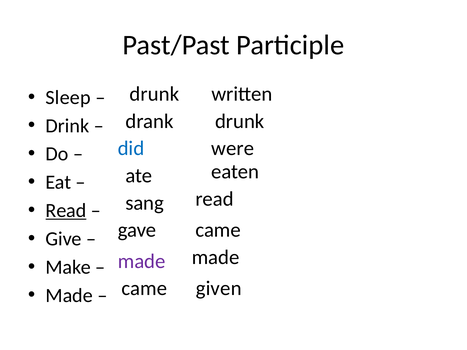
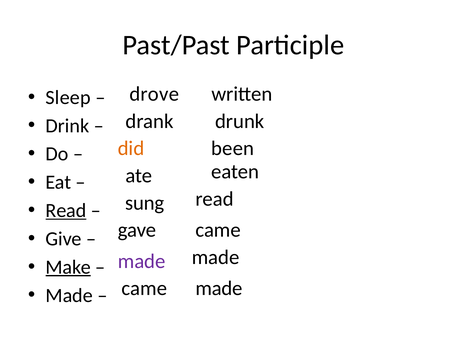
drunk at (154, 94): drunk -> drove
did colour: blue -> orange
were: were -> been
sang: sang -> sung
Make underline: none -> present
given at (219, 289): given -> made
